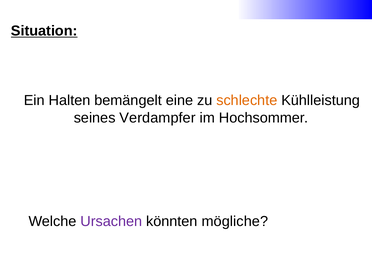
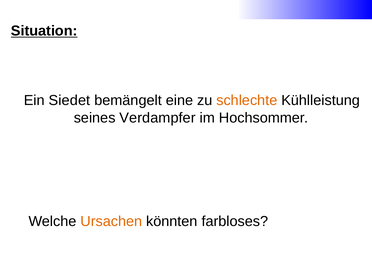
Halten: Halten -> Siedet
Ursachen colour: purple -> orange
mögliche: mögliche -> farbloses
